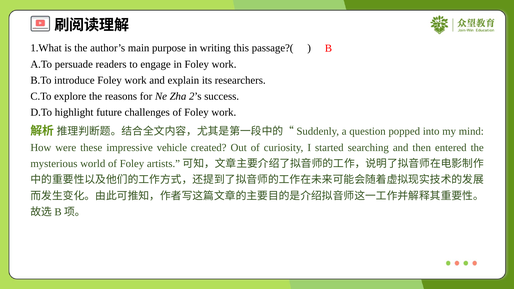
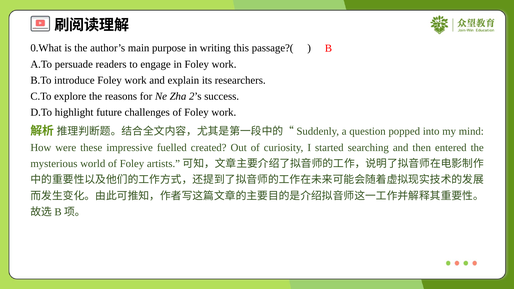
1.What: 1.What -> 0.What
vehicle: vehicle -> fuelled
